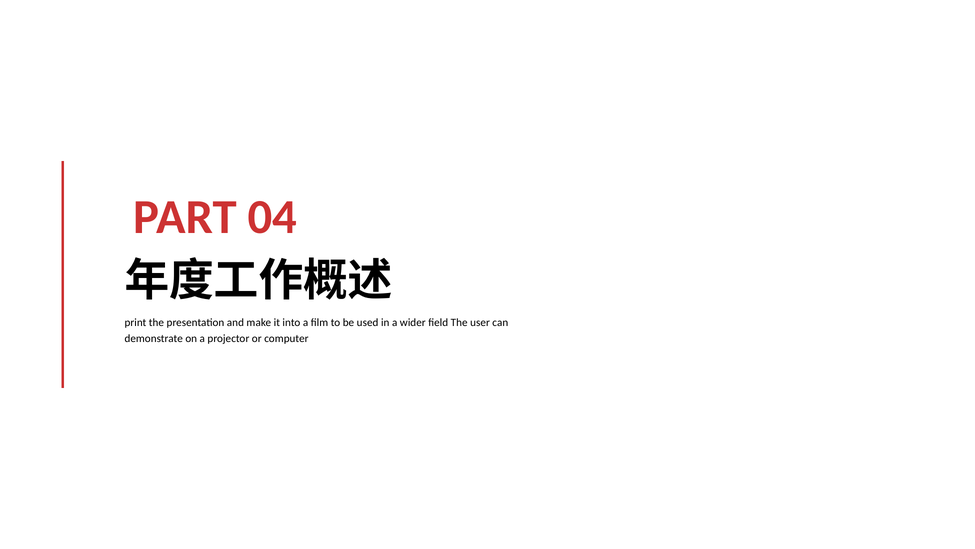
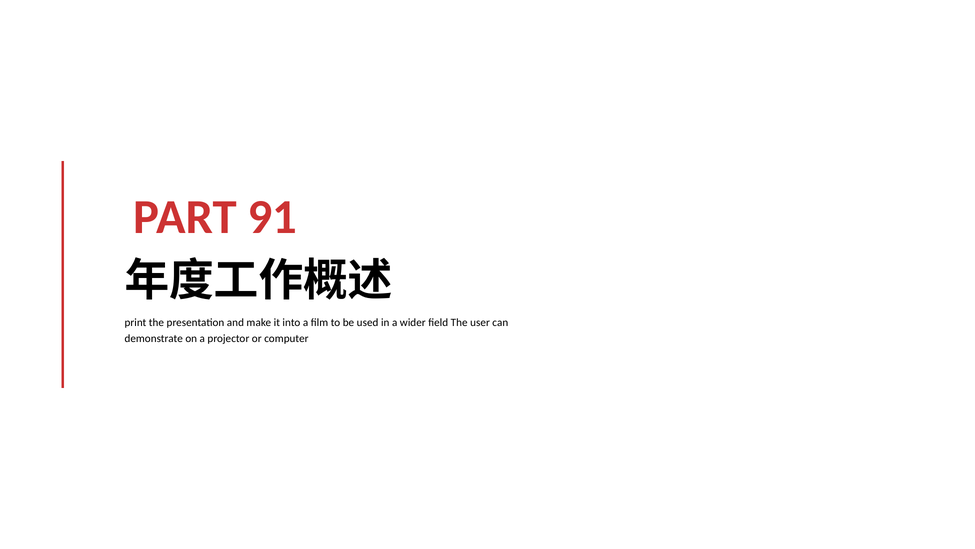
04: 04 -> 91
